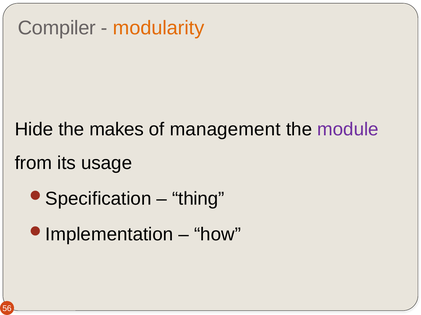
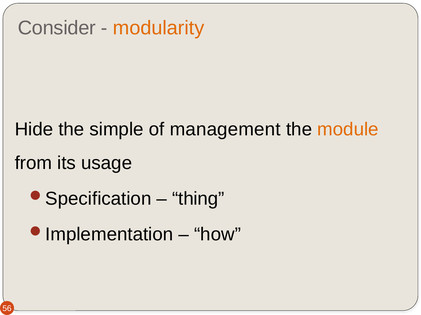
Compiler: Compiler -> Consider
makes: makes -> simple
module colour: purple -> orange
